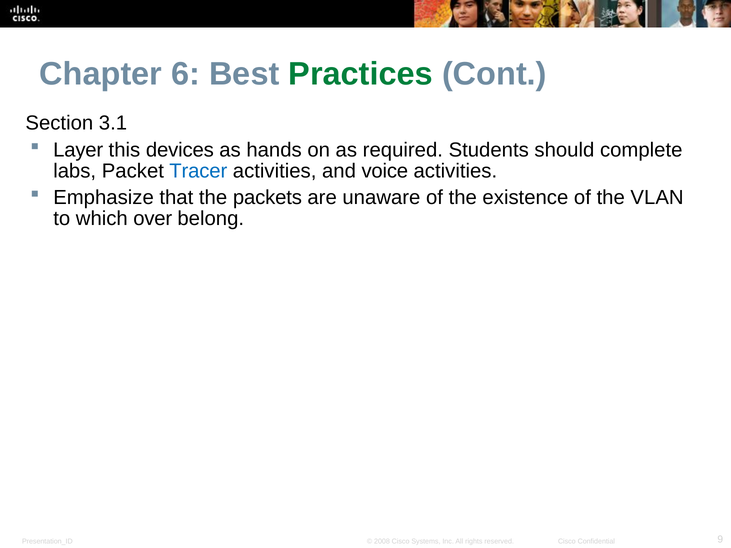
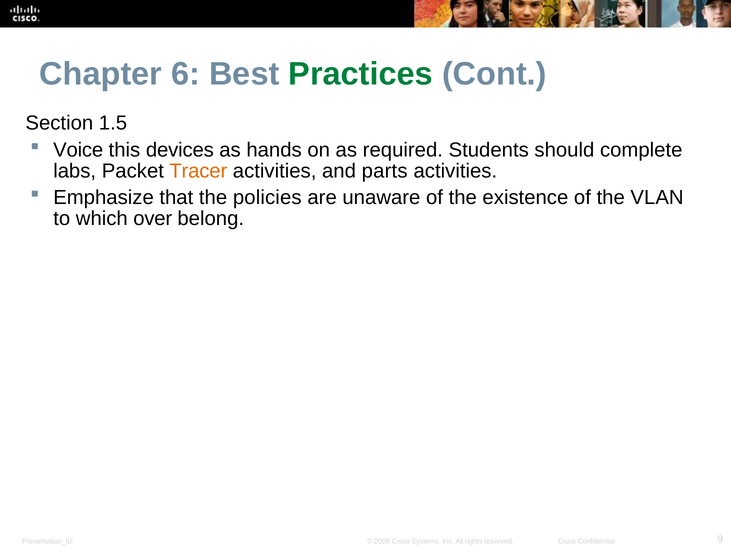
3.1: 3.1 -> 1.5
Layer: Layer -> Voice
Tracer colour: blue -> orange
voice: voice -> parts
packets: packets -> policies
